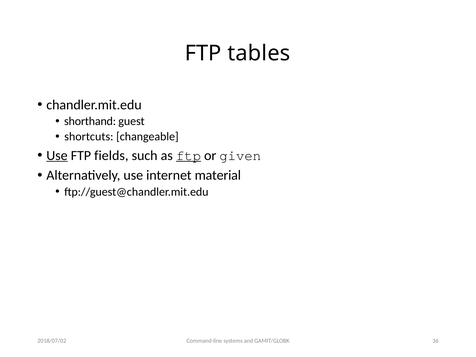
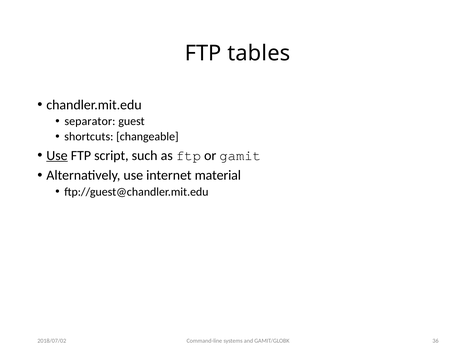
shorthand: shorthand -> separator
fields: fields -> script
ftp at (189, 155) underline: present -> none
given: given -> gamit
